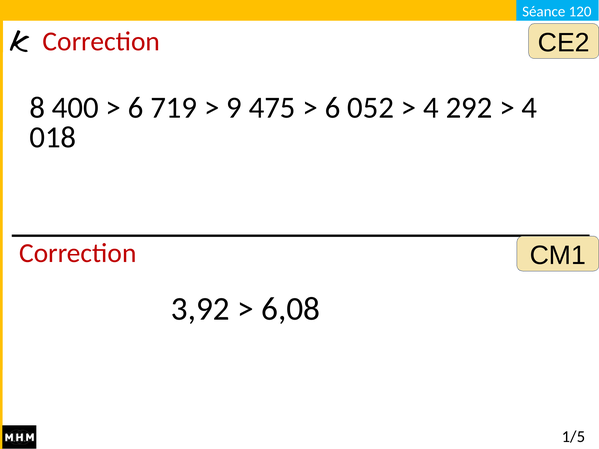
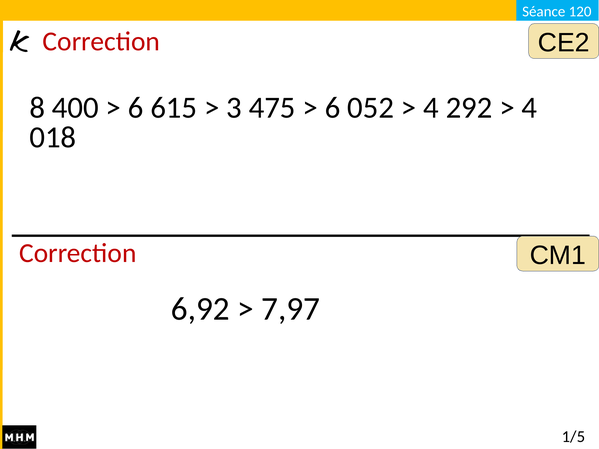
719: 719 -> 615
9: 9 -> 3
3,92: 3,92 -> 6,92
6,08: 6,08 -> 7,97
